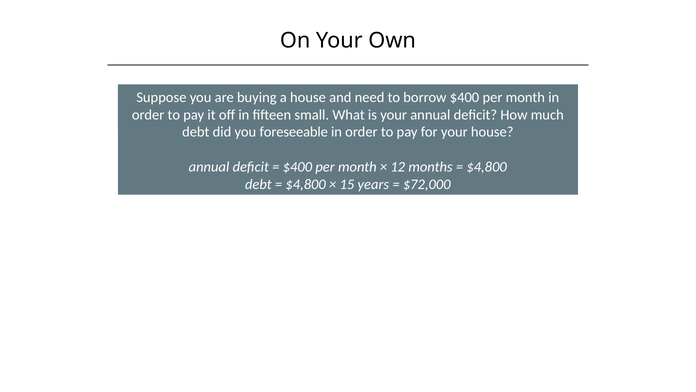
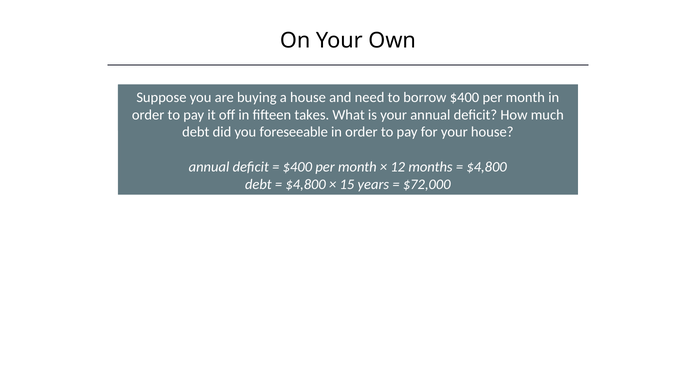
small: small -> takes
